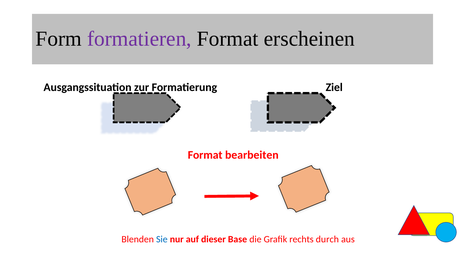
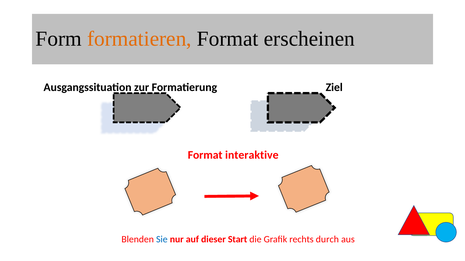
formatieren colour: purple -> orange
bearbeiten: bearbeiten -> interaktive
Base: Base -> Start
